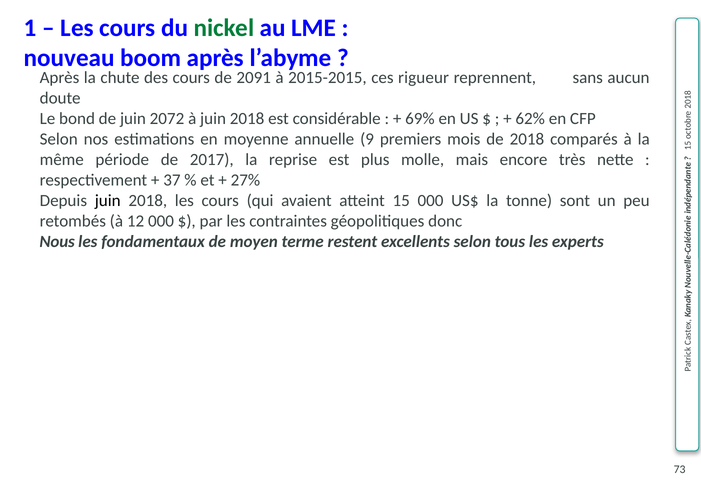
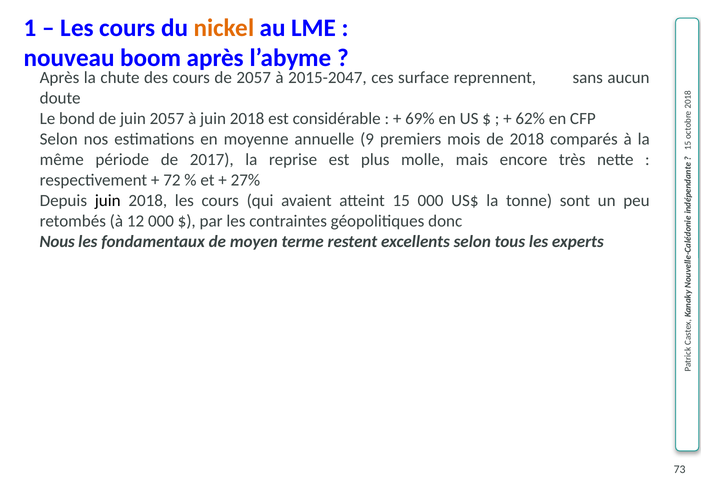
nickel colour: green -> orange
de 2091: 2091 -> 2057
2015-2015: 2015-2015 -> 2015-2047
rigueur: rigueur -> surface
juin 2072: 2072 -> 2057
37: 37 -> 72
